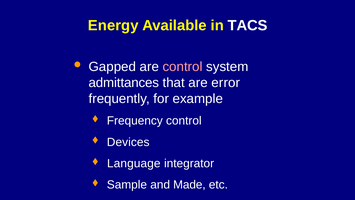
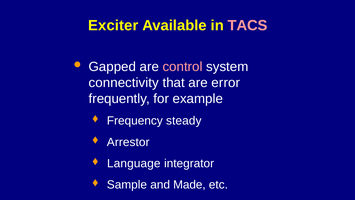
Energy: Energy -> Exciter
TACS colour: white -> pink
admittances: admittances -> connectivity
Frequency control: control -> steady
Devices: Devices -> Arrestor
